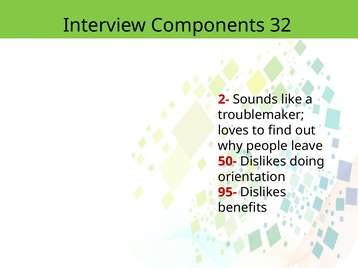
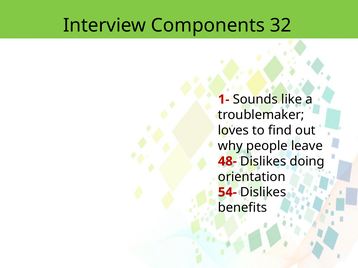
2-: 2- -> 1-
50-: 50- -> 48-
95-: 95- -> 54-
